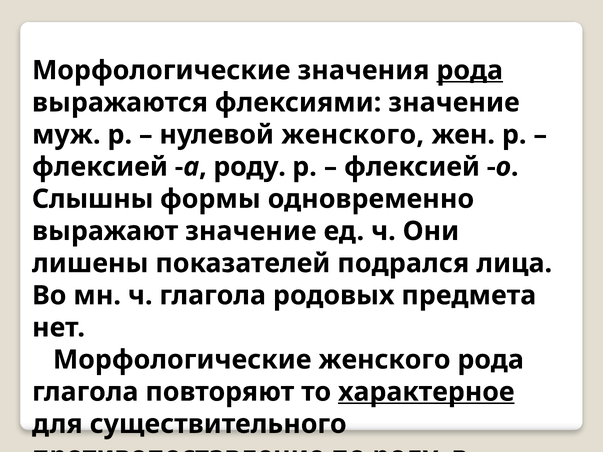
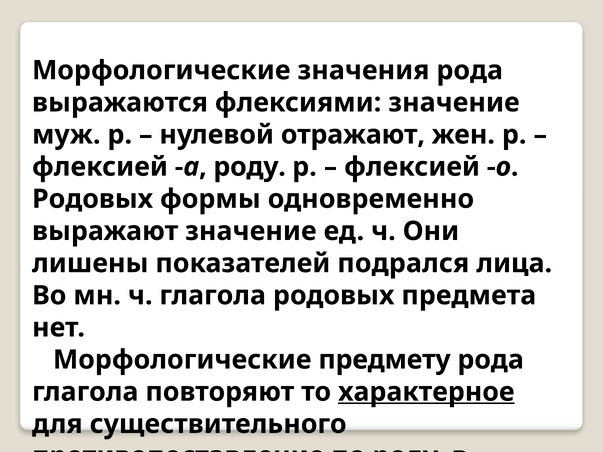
рода at (470, 70) underline: present -> none
нулевой женского: женского -> отражают
Слышны at (93, 199): Слышны -> Родовых
Морфологические женского: женского -> предмету
